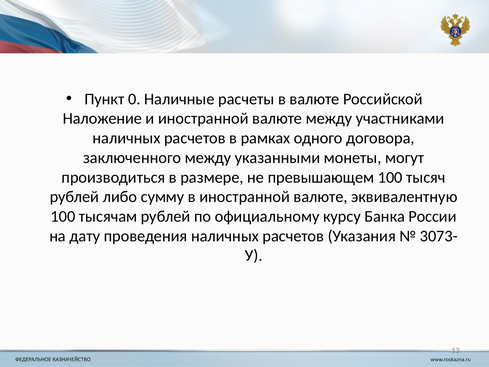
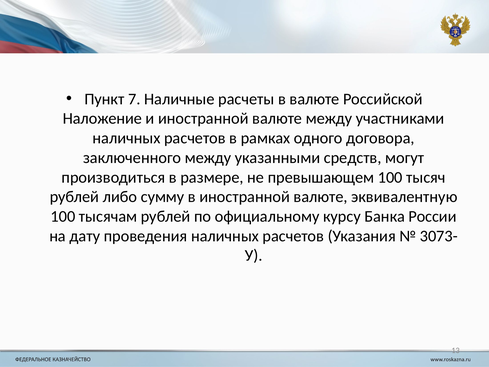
0: 0 -> 7
монеты: монеты -> средств
